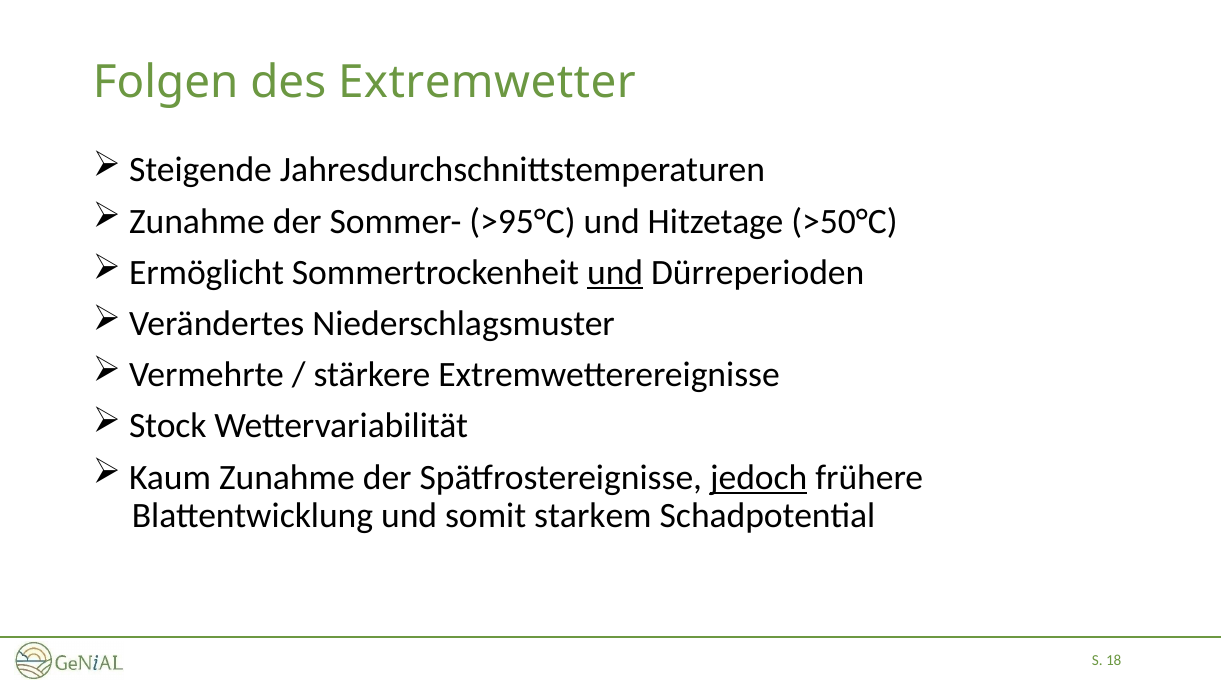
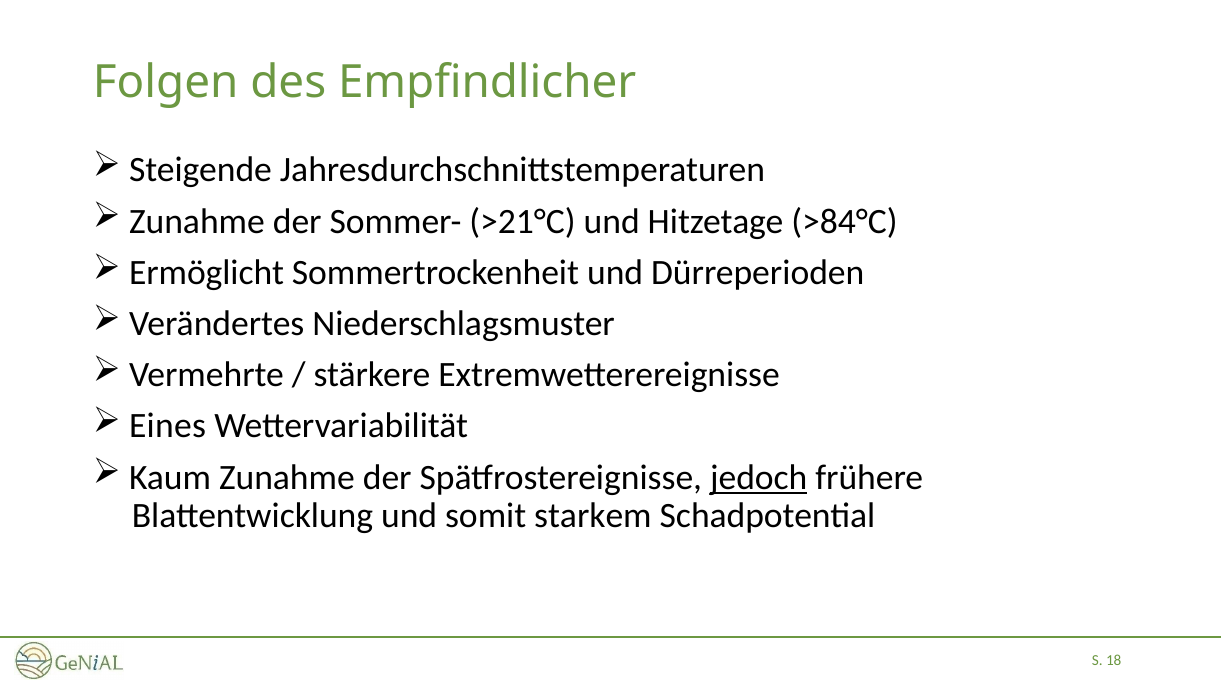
Extremwetter: Extremwetter -> Empfindlicher
>95°C: >95°C -> >21°C
>50°C: >50°C -> >84°C
und at (615, 272) underline: present -> none
Stock: Stock -> Eines
